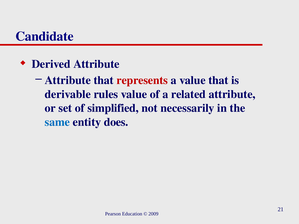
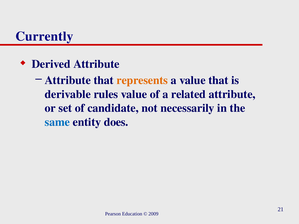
Candidate: Candidate -> Currently
represents colour: red -> orange
simplified: simplified -> candidate
